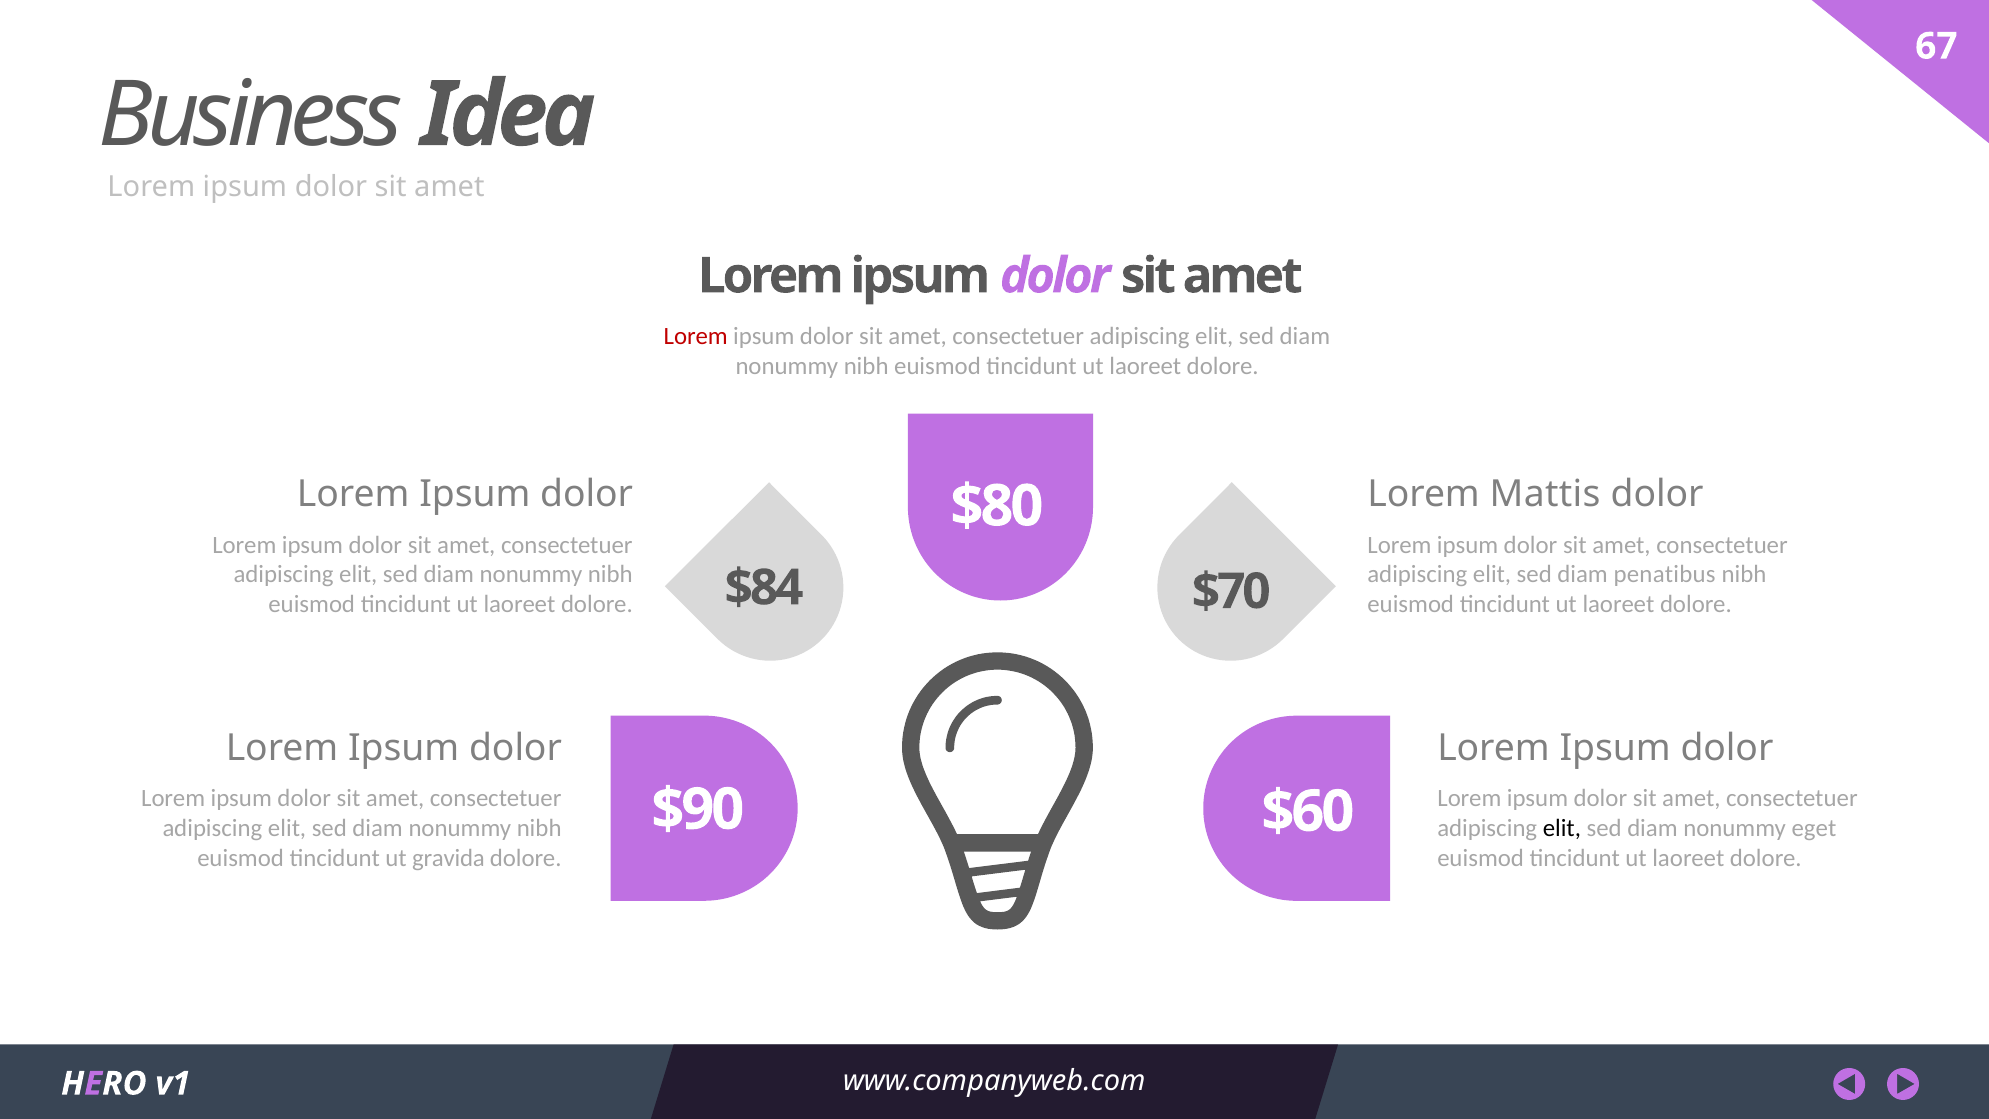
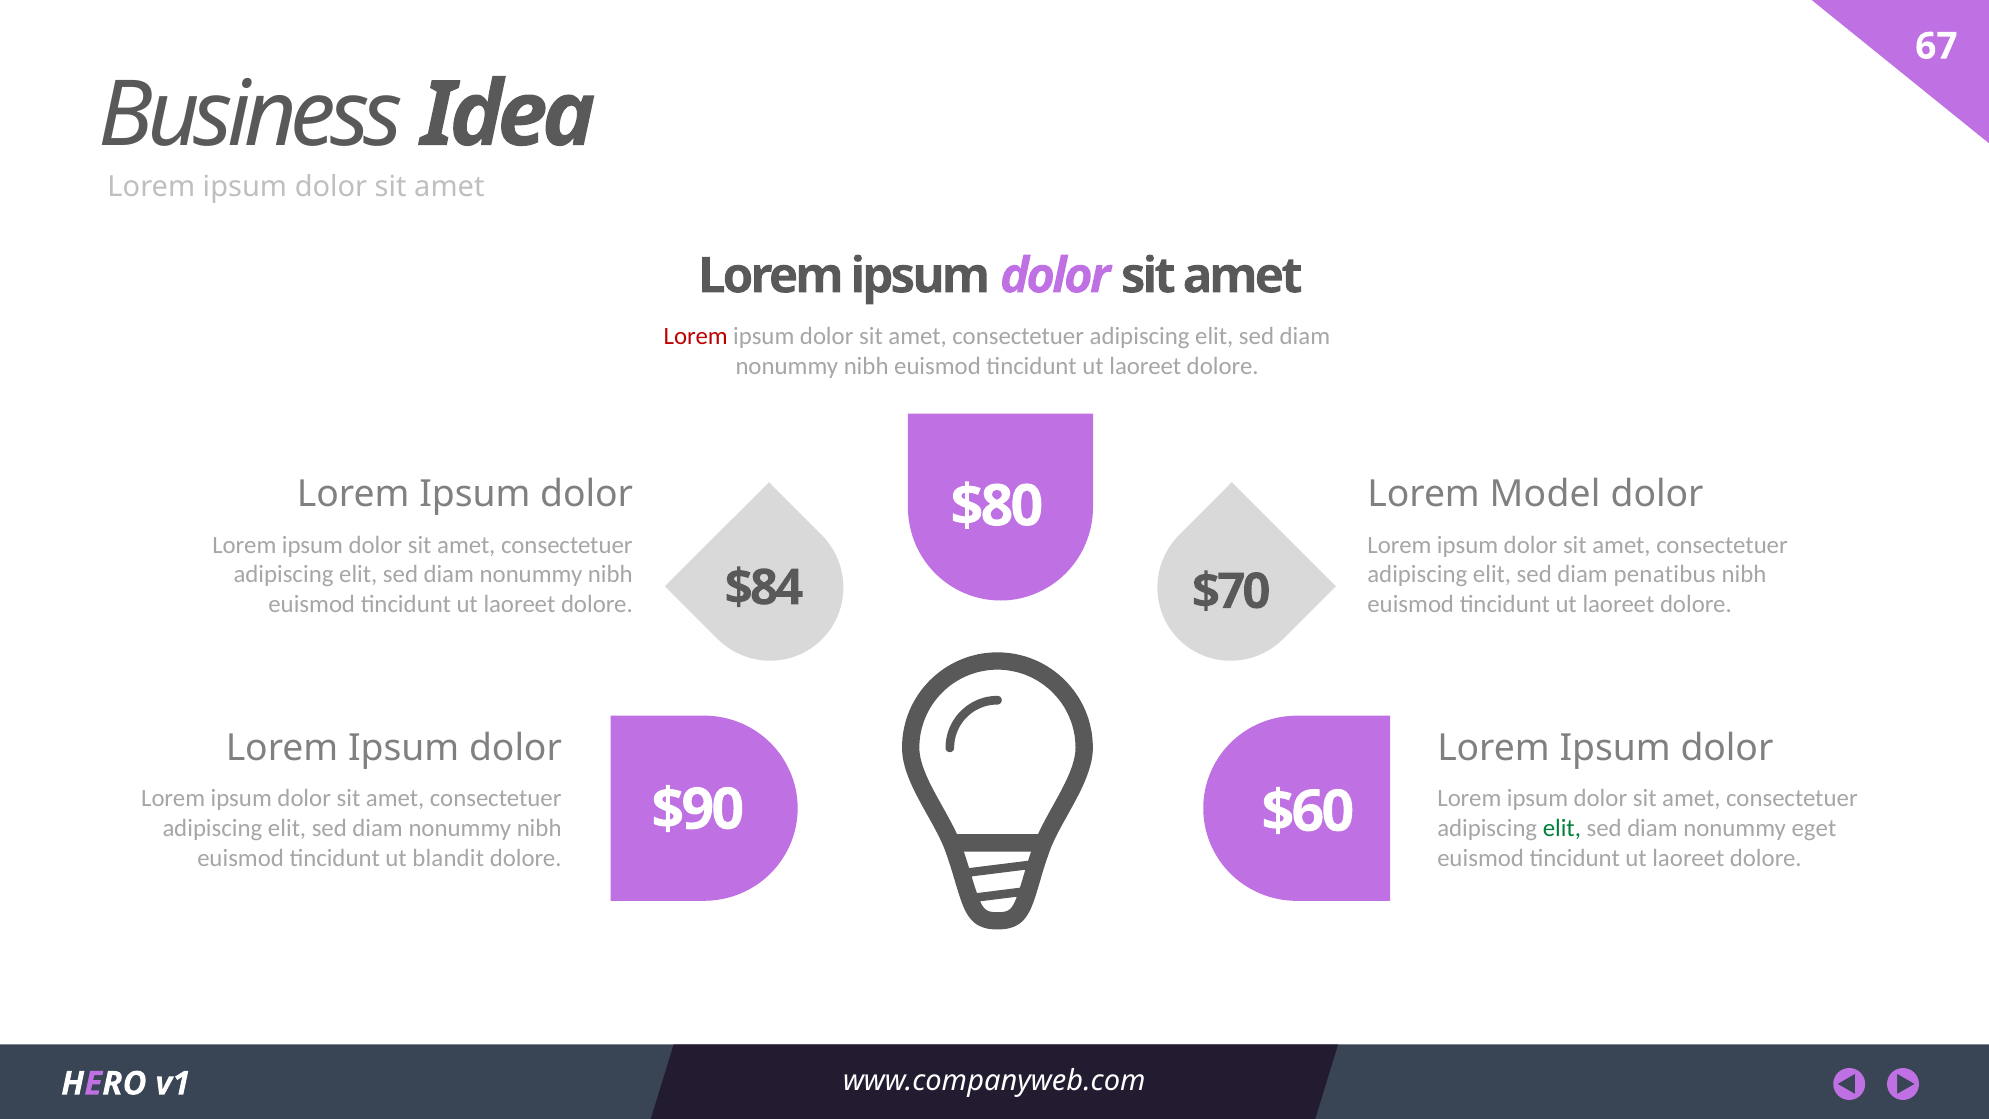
Mattis: Mattis -> Model
elit at (1562, 828) colour: black -> green
gravida: gravida -> blandit
